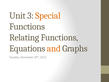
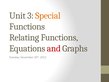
and colour: orange -> red
